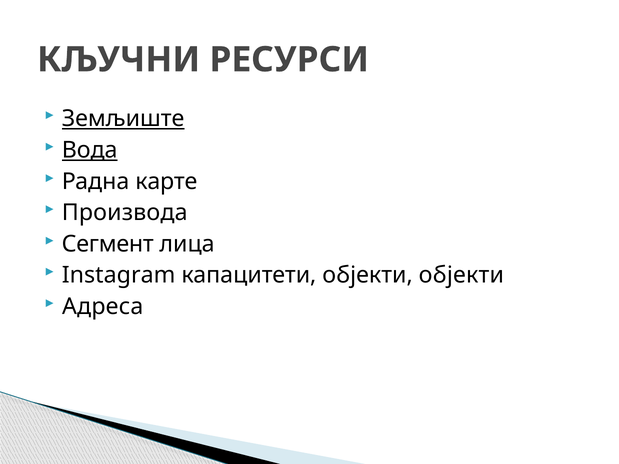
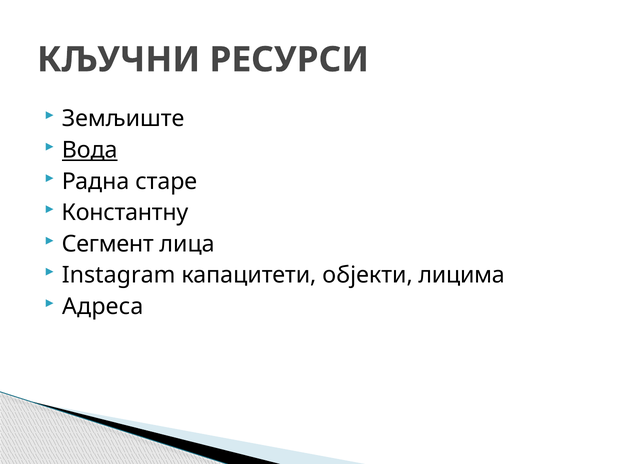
Земљиште underline: present -> none
карте: карте -> старе
Производа: Производа -> Константну
објекти објекти: објекти -> лицима
